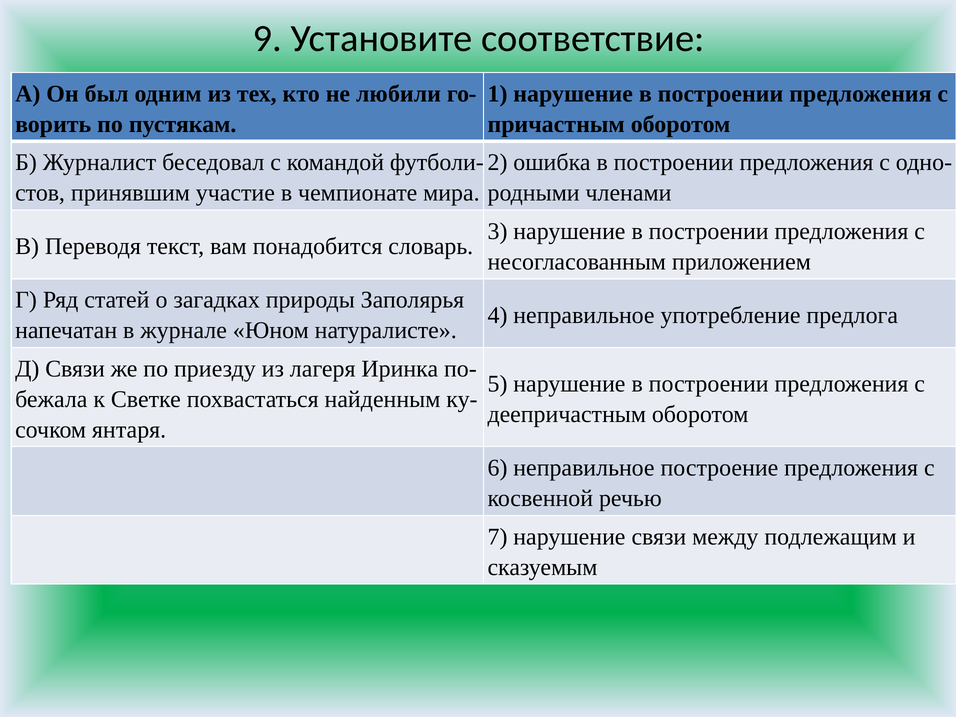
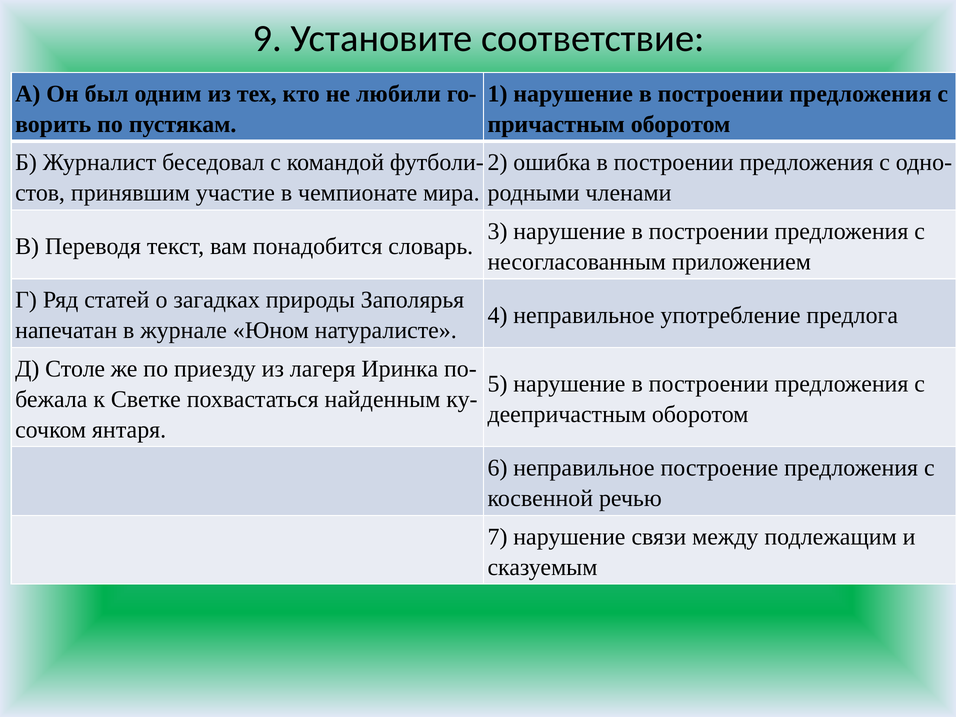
Д Связи: Связи -> Столе
